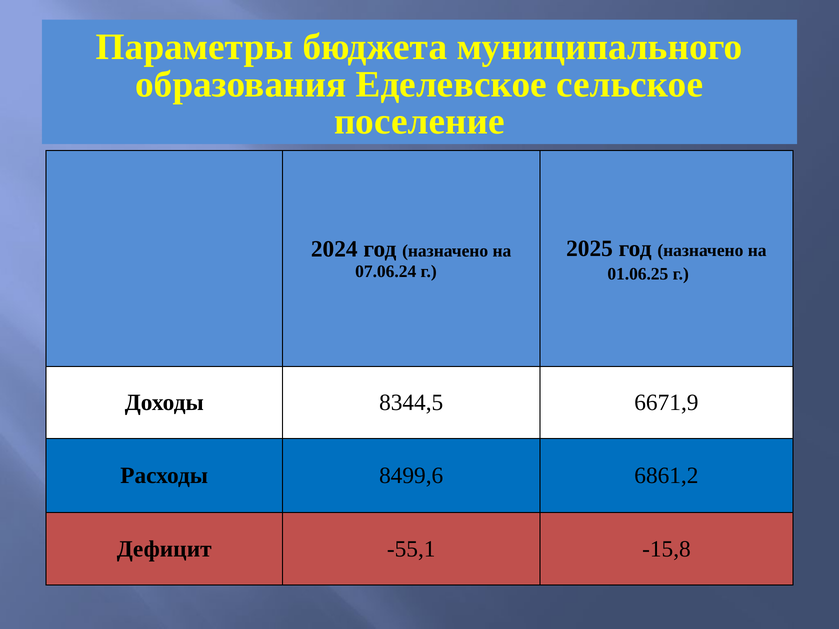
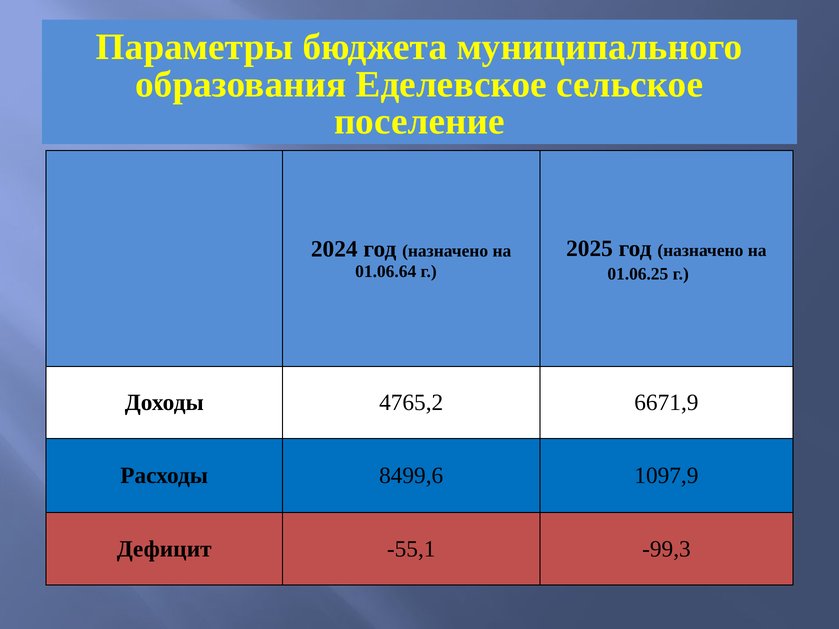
07.06.24: 07.06.24 -> 01.06.64
8344,5: 8344,5 -> 4765,2
6861,2: 6861,2 -> 1097,9
-15,8: -15,8 -> -99,3
